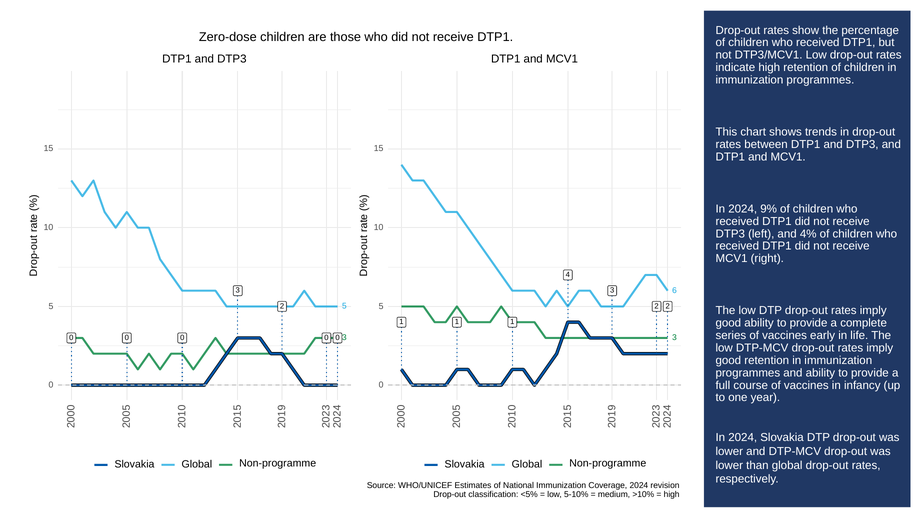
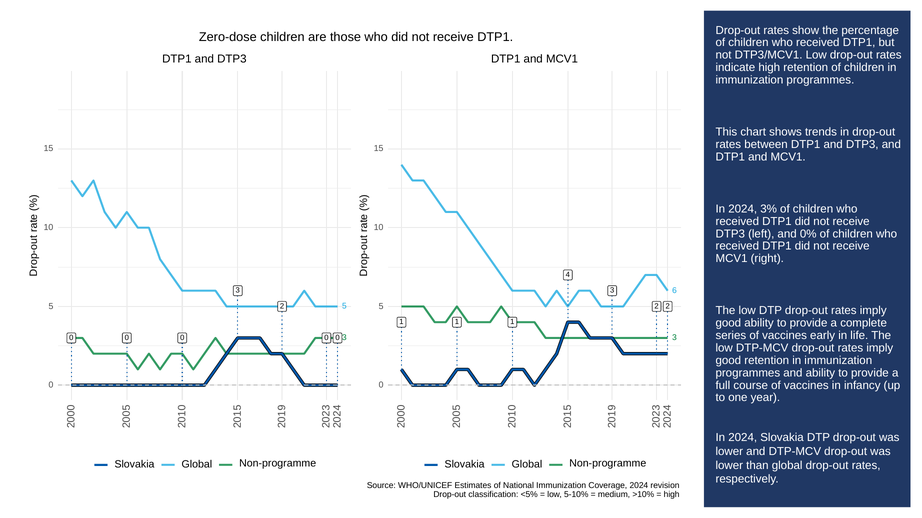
9%: 9% -> 3%
4%: 4% -> 0%
